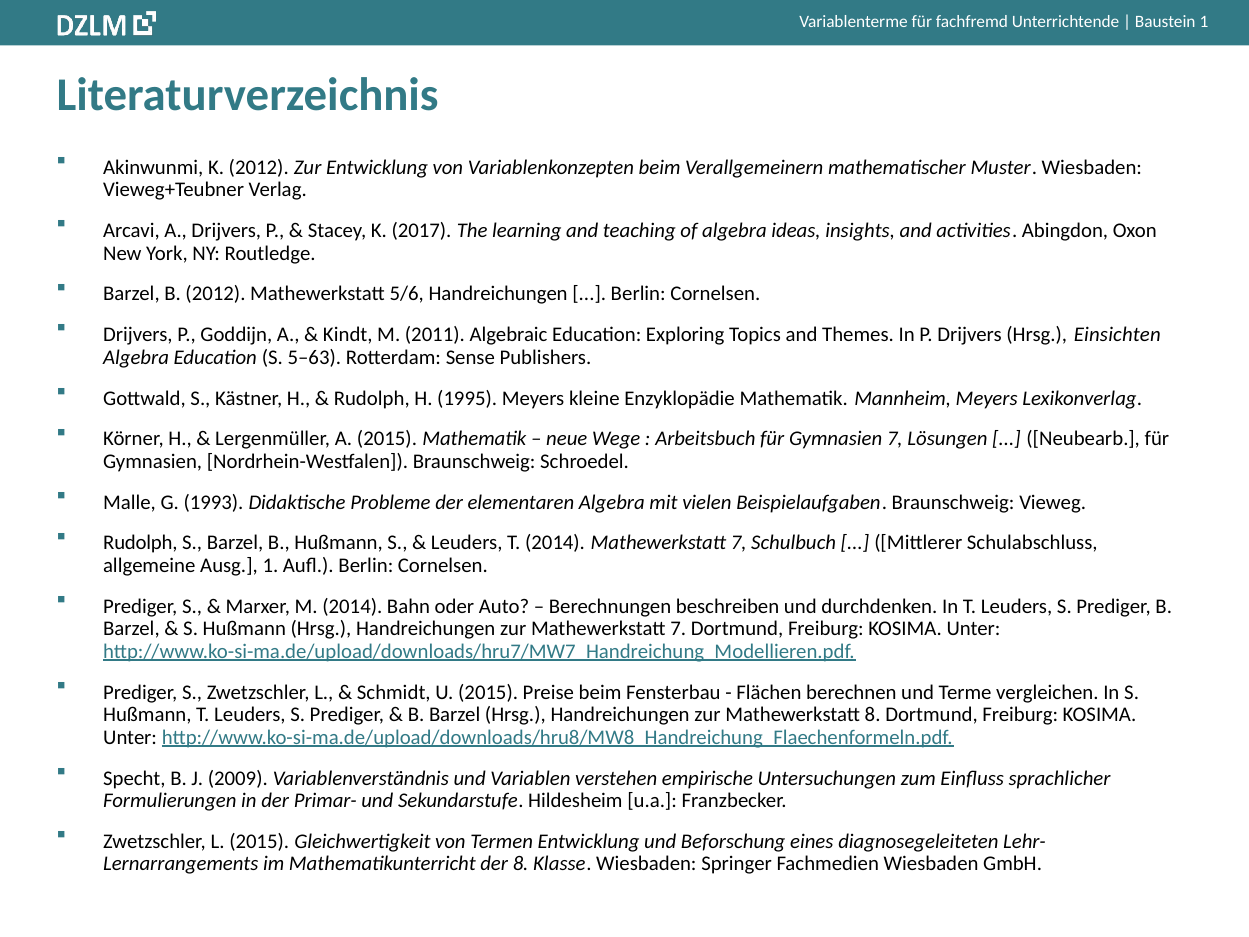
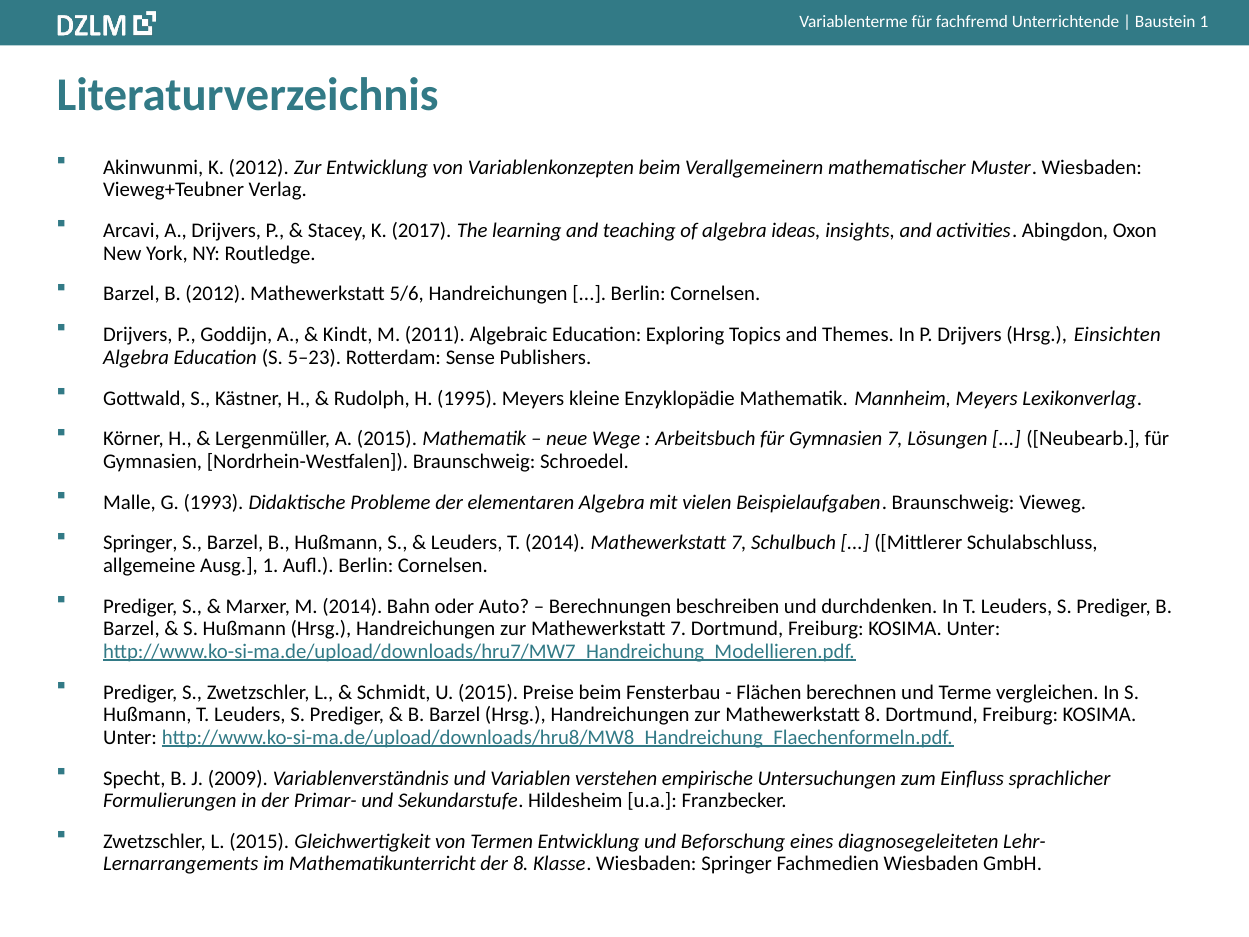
5–63: 5–63 -> 5–23
Rudolph at (140, 543): Rudolph -> Springer
